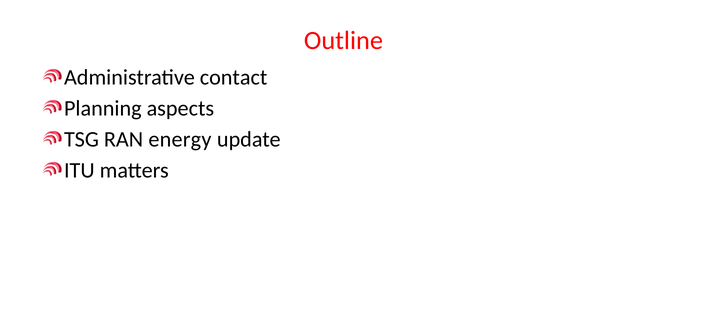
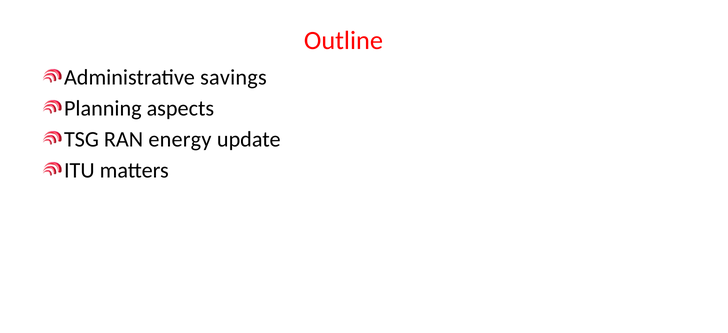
contact: contact -> savings
